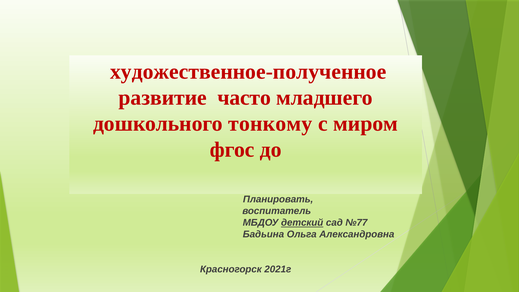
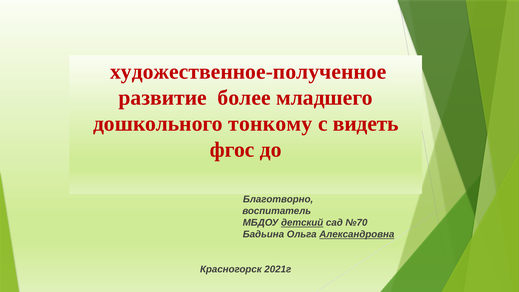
часто: часто -> более
миром: миром -> видеть
Планировать: Планировать -> Благотворно
№77: №77 -> №70
Александровна underline: none -> present
